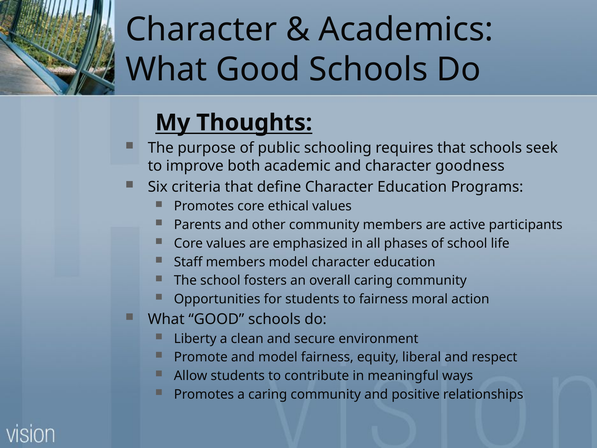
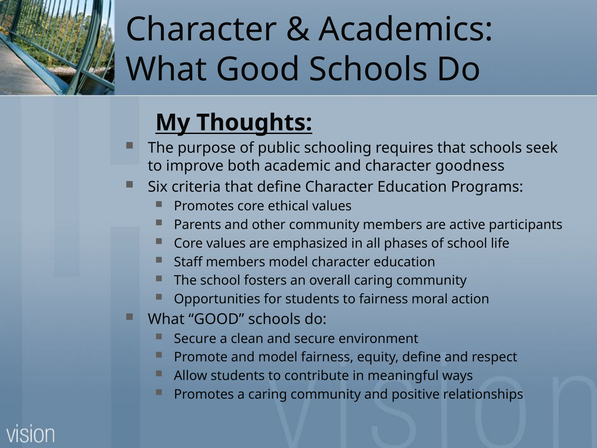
Liberty at (195, 338): Liberty -> Secure
equity liberal: liberal -> define
